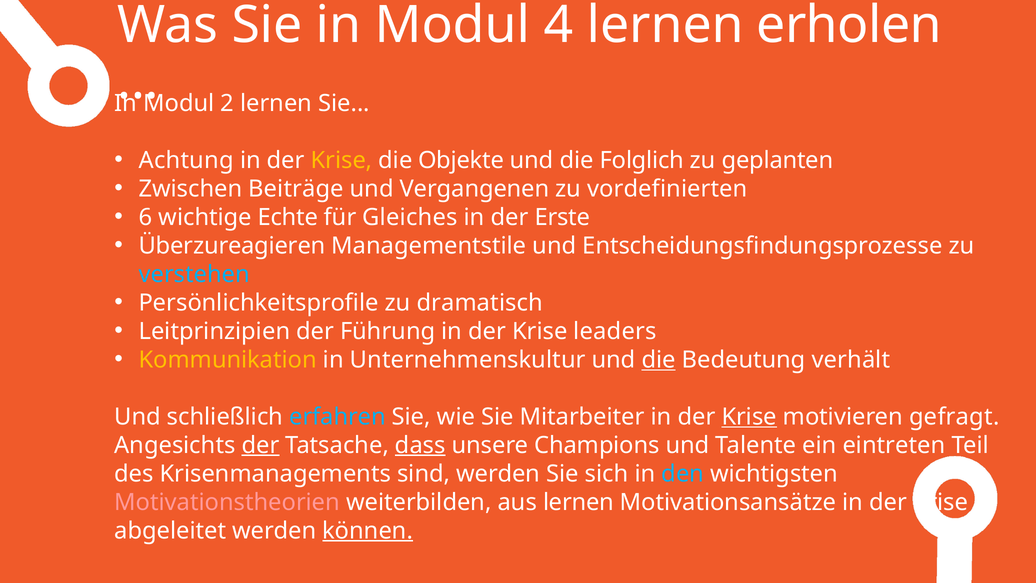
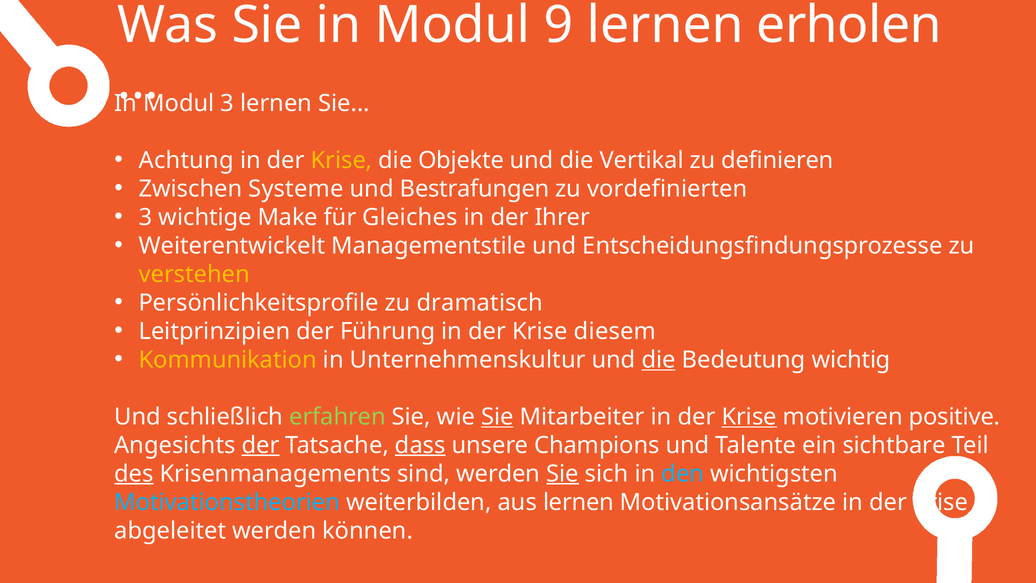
4: 4 -> 9
Modul 2: 2 -> 3
Folglich: Folglich -> Vertikal
geplanten: geplanten -> definieren
Beiträge: Beiträge -> Systeme
Vergangenen: Vergangenen -> Bestrafungen
6 at (146, 217): 6 -> 3
Echte: Echte -> Make
Erste: Erste -> Ihrer
Überzureagieren: Überzureagieren -> Weiterentwickelt
verstehen colour: light blue -> yellow
leaders: leaders -> diesem
verhält: verhält -> wichtig
erfahren colour: light blue -> light green
Sie at (497, 417) underline: none -> present
gefragt: gefragt -> positive
eintreten: eintreten -> sichtbare
des underline: none -> present
Sie at (563, 474) underline: none -> present
Motivationstheorien colour: pink -> light blue
können underline: present -> none
